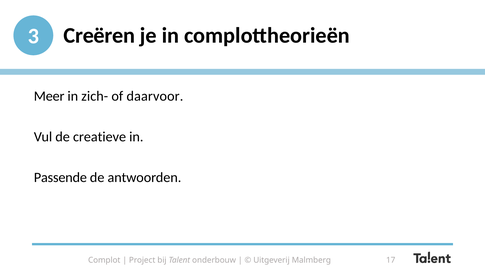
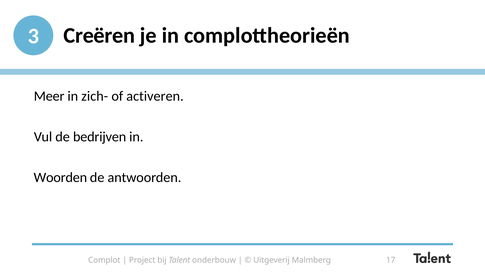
daarvoor: daarvoor -> activeren
creatieve: creatieve -> bedrijven
Passende: Passende -> Woorden
